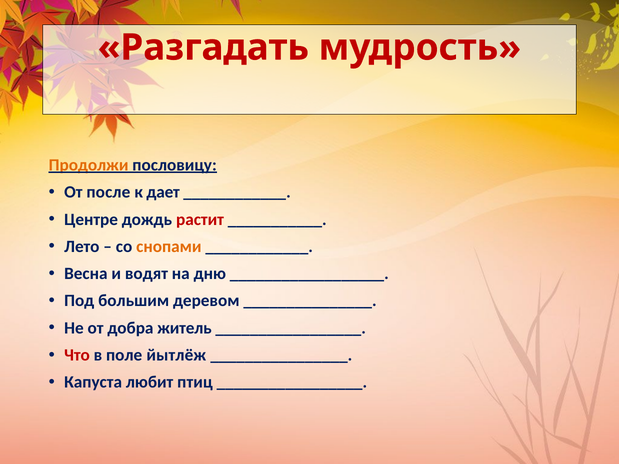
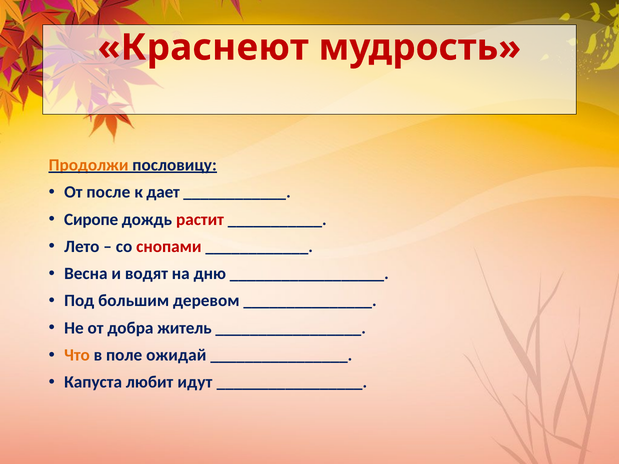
Разгадать: Разгадать -> Краснеют
Центре: Центре -> Сиропе
снопами colour: orange -> red
Что colour: red -> orange
йытлёж: йытлёж -> ожидай
птиц: птиц -> идут
